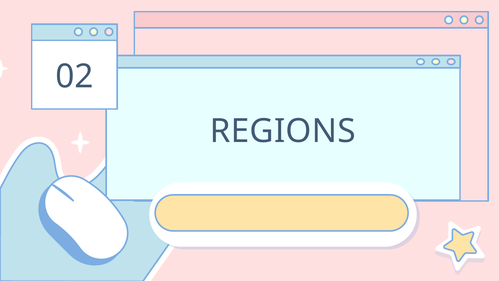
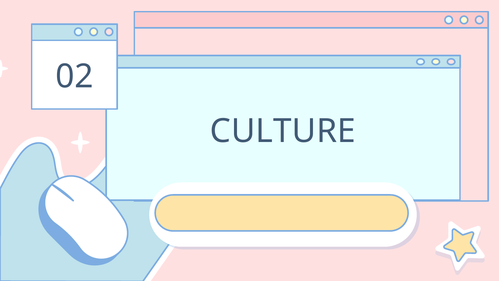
REGIONS: REGIONS -> CULTURE
